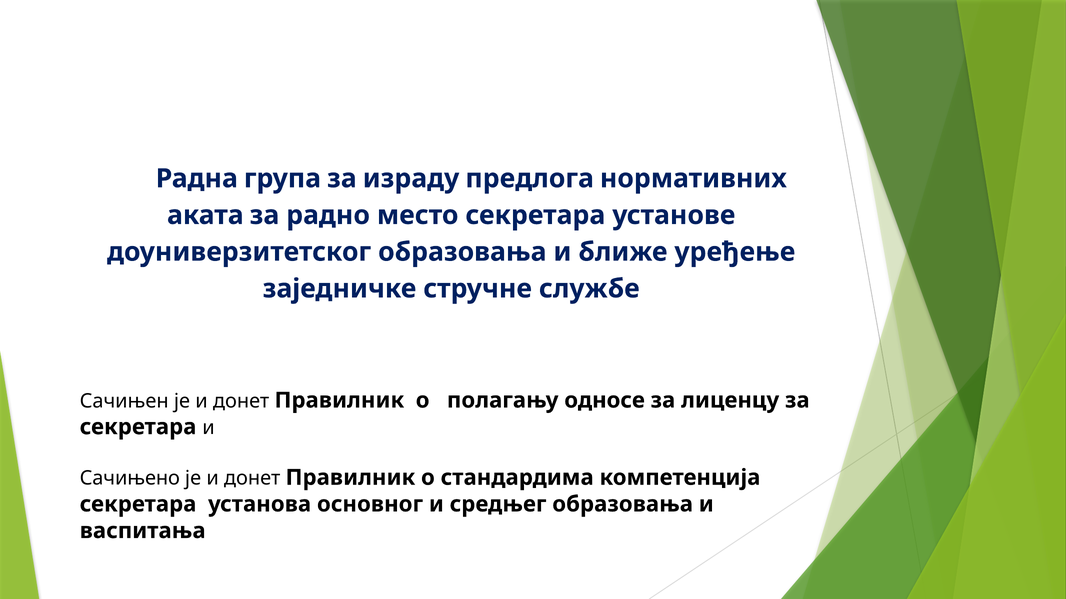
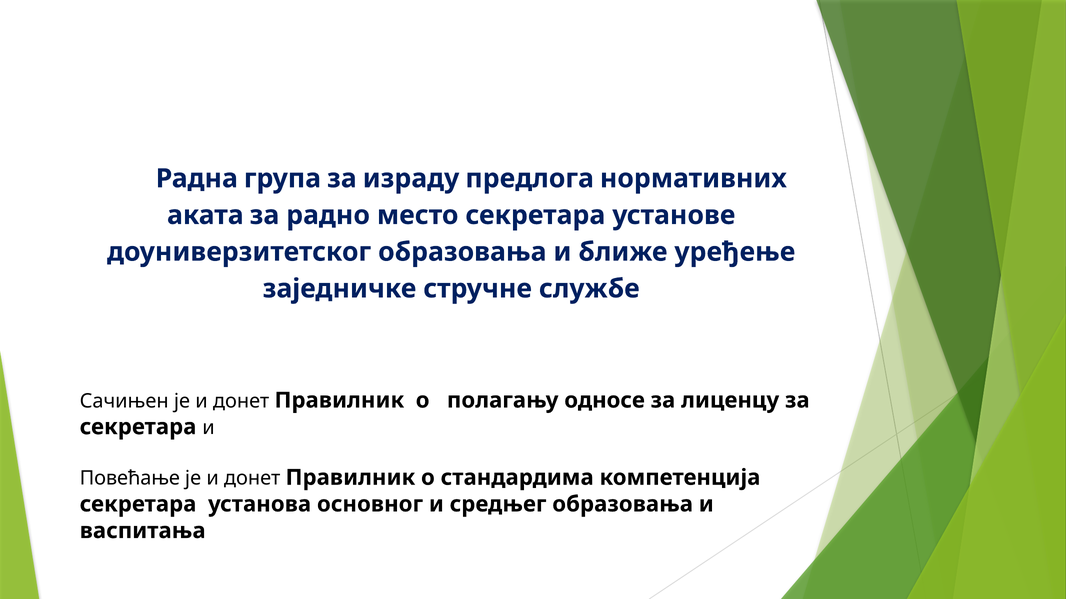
Сачињено: Сачињено -> Повећање
